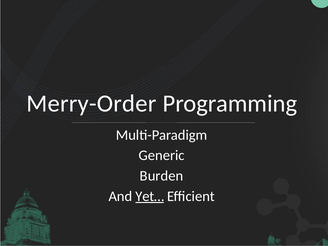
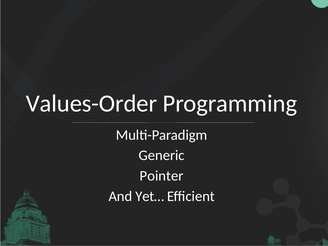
Merry-Order: Merry-Order -> Values-Order
Burden: Burden -> Pointer
Yet… underline: present -> none
